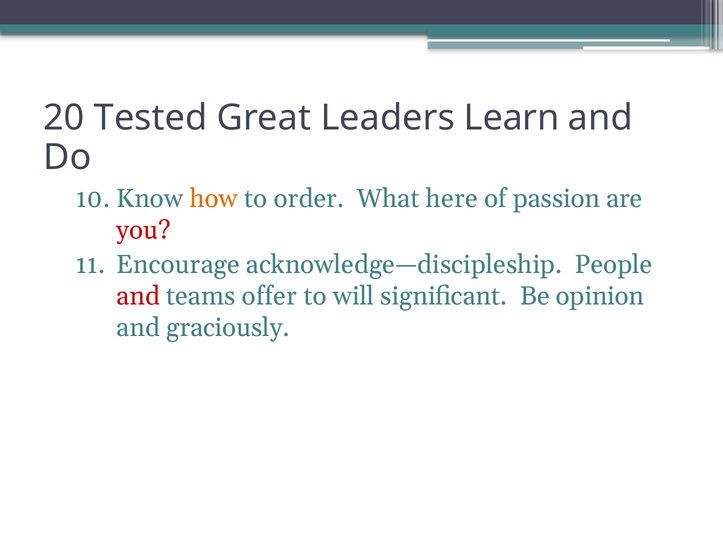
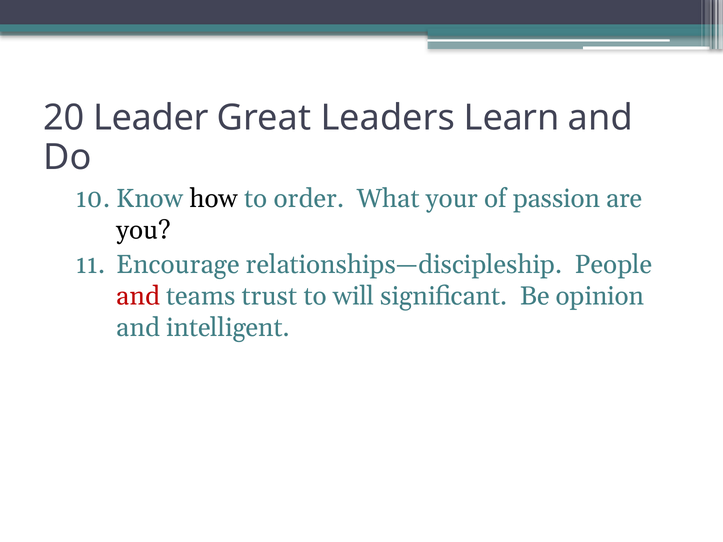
Tested: Tested -> Leader
how colour: orange -> black
here: here -> your
you colour: red -> black
acknowledge—discipleship: acknowledge—discipleship -> relationships—discipleship
offer: offer -> trust
graciously: graciously -> intelligent
